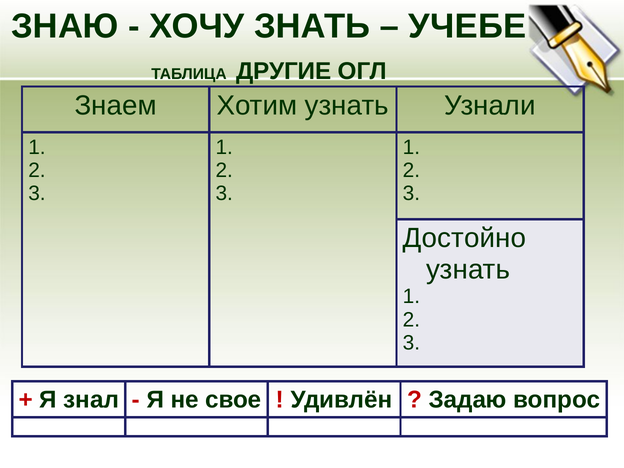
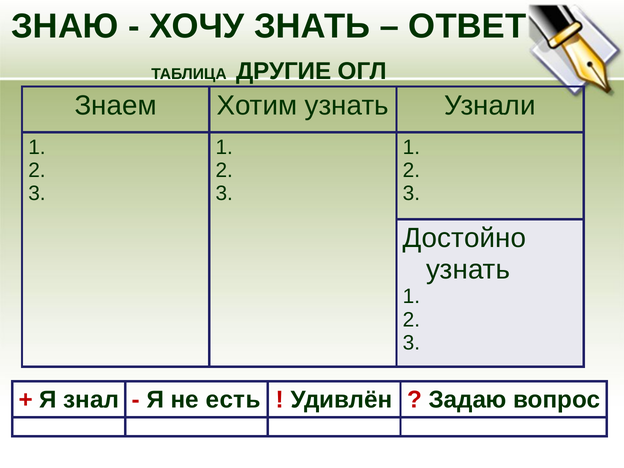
УЧЕБЕ: УЧЕБЕ -> ОТВЕТ
свое: свое -> есть
